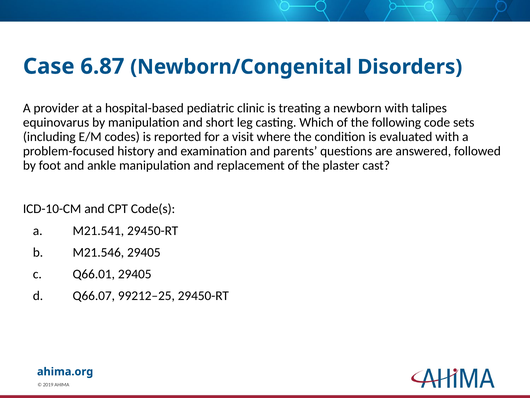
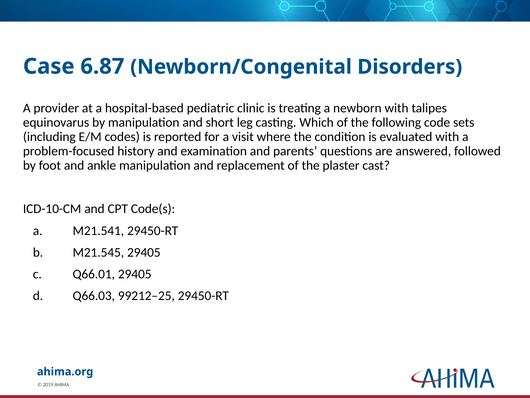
M21.546: M21.546 -> M21.545
Q66.07: Q66.07 -> Q66.03
